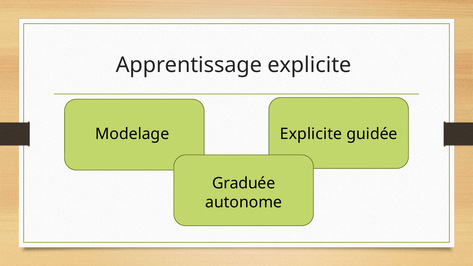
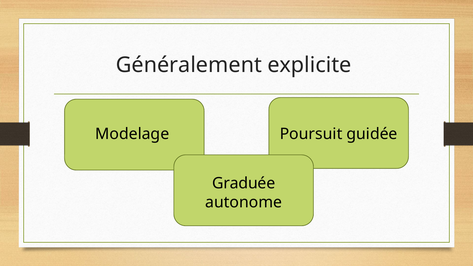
Apprentissage: Apprentissage -> Généralement
Modelage Explicite: Explicite -> Poursuit
